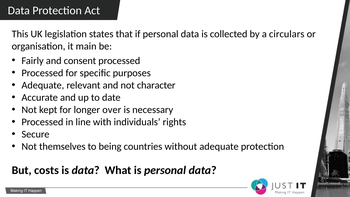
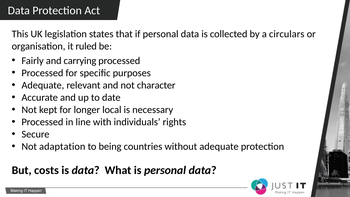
main: main -> ruled
consent: consent -> carrying
over: over -> local
themselves: themselves -> adaptation
